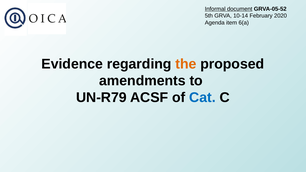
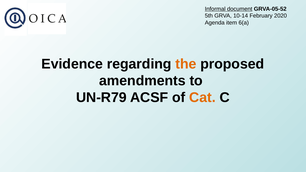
Cat colour: blue -> orange
